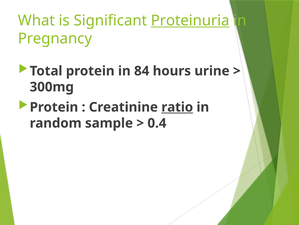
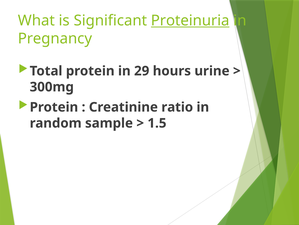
84: 84 -> 29
ratio underline: present -> none
0.4: 0.4 -> 1.5
